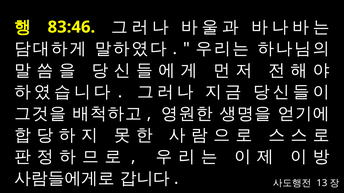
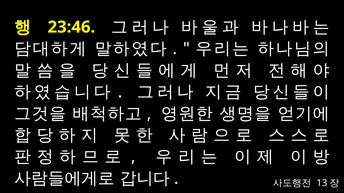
83:46: 83:46 -> 23:46
